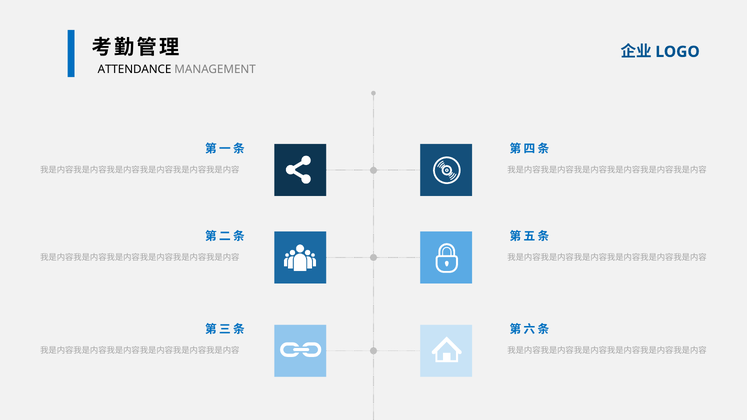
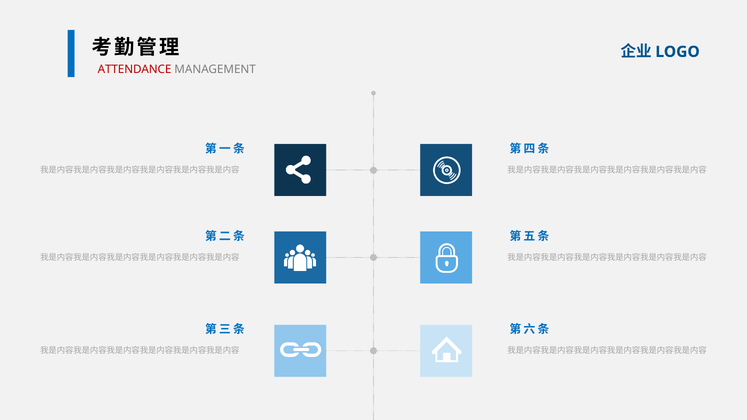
ATTENDANCE colour: black -> red
